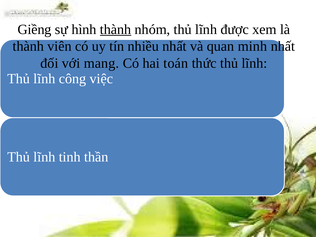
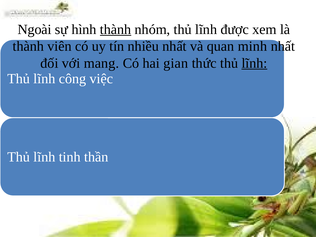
Giềng: Giềng -> Ngoài
toán: toán -> gian
lĩnh at (254, 63) underline: none -> present
